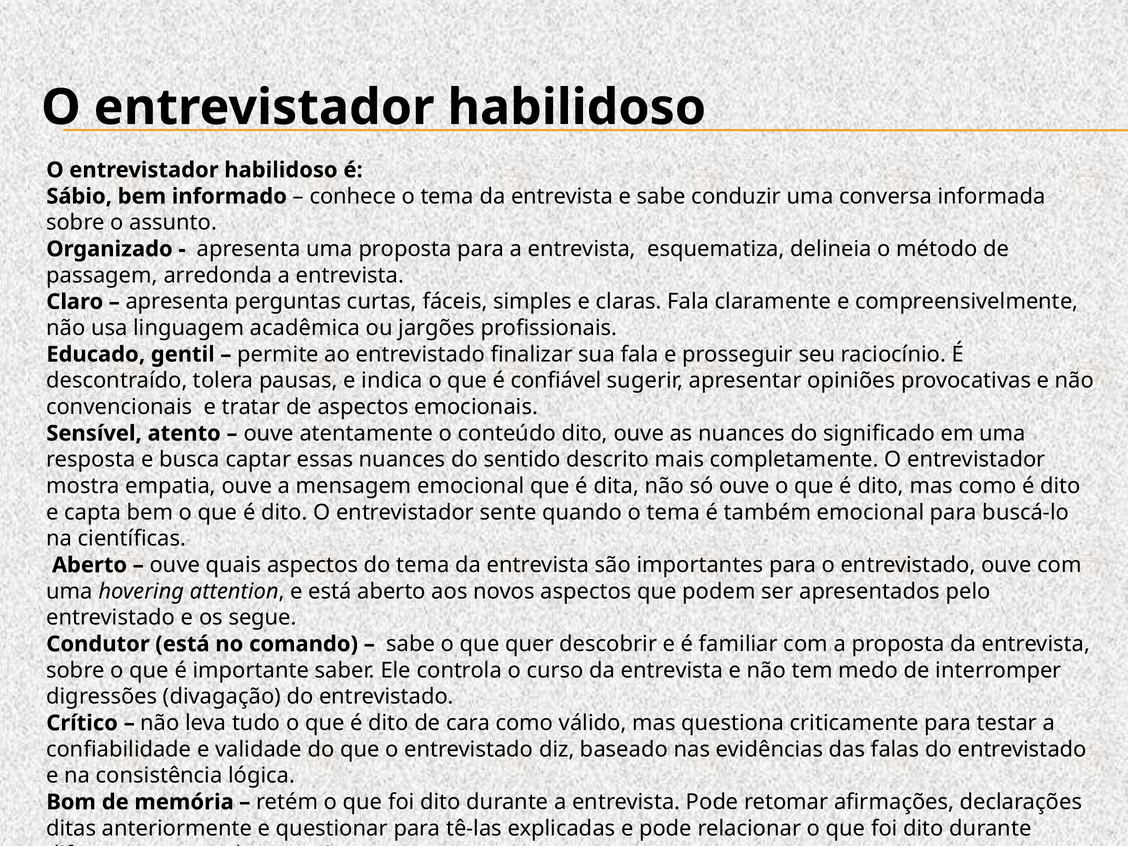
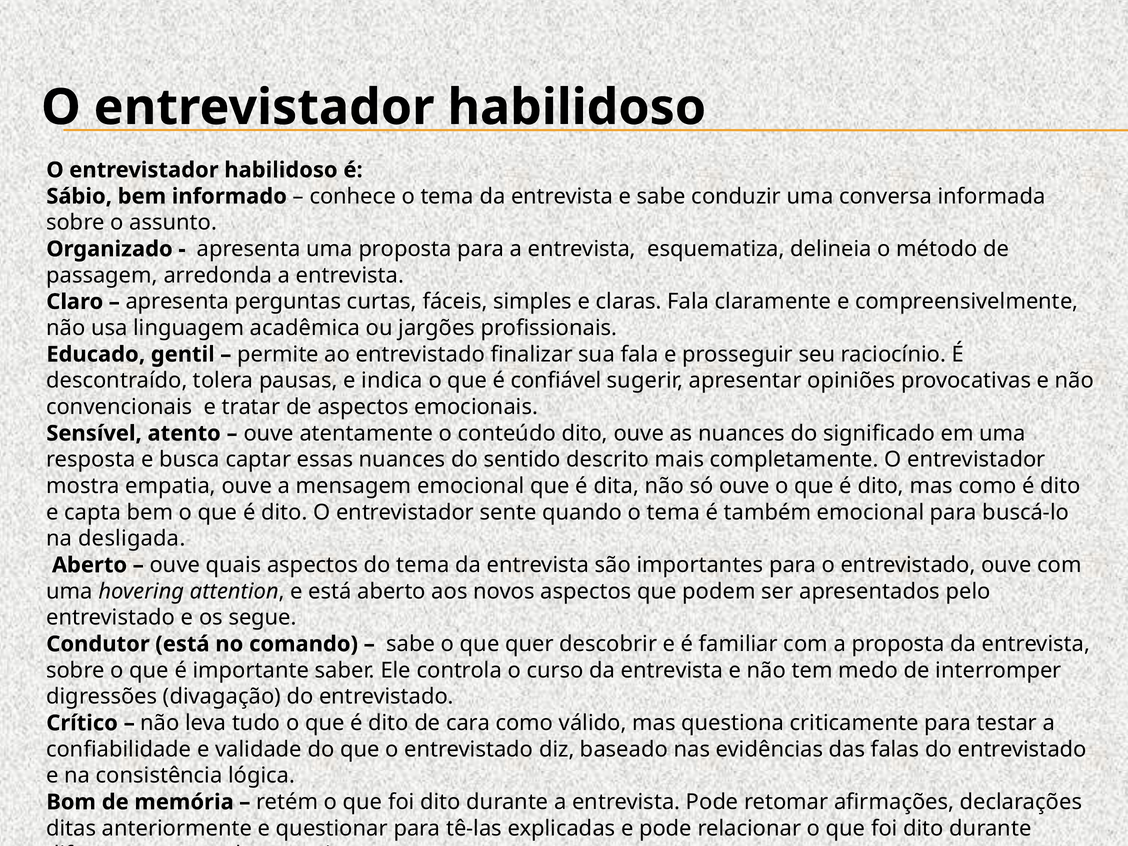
científicas: científicas -> desligada
